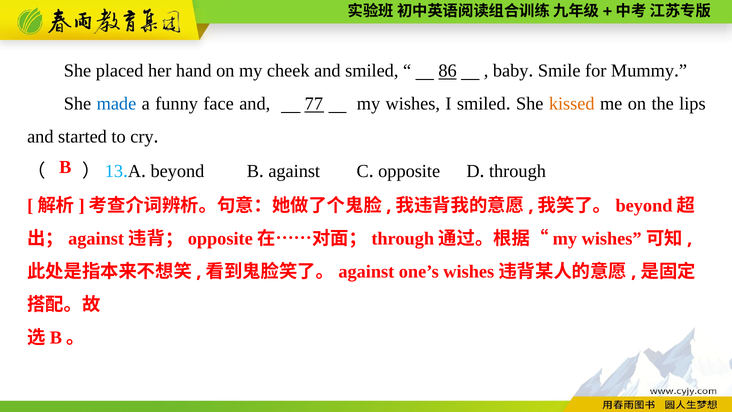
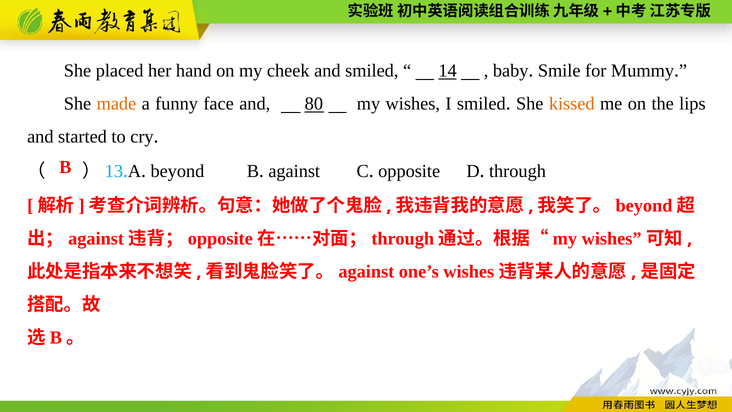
86: 86 -> 14
made colour: blue -> orange
77: 77 -> 80
